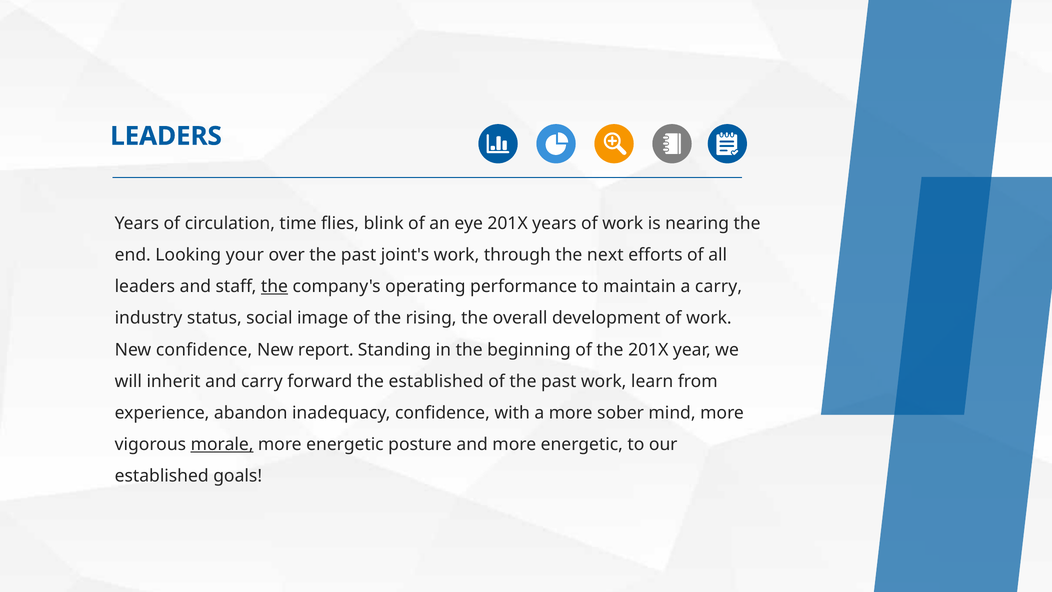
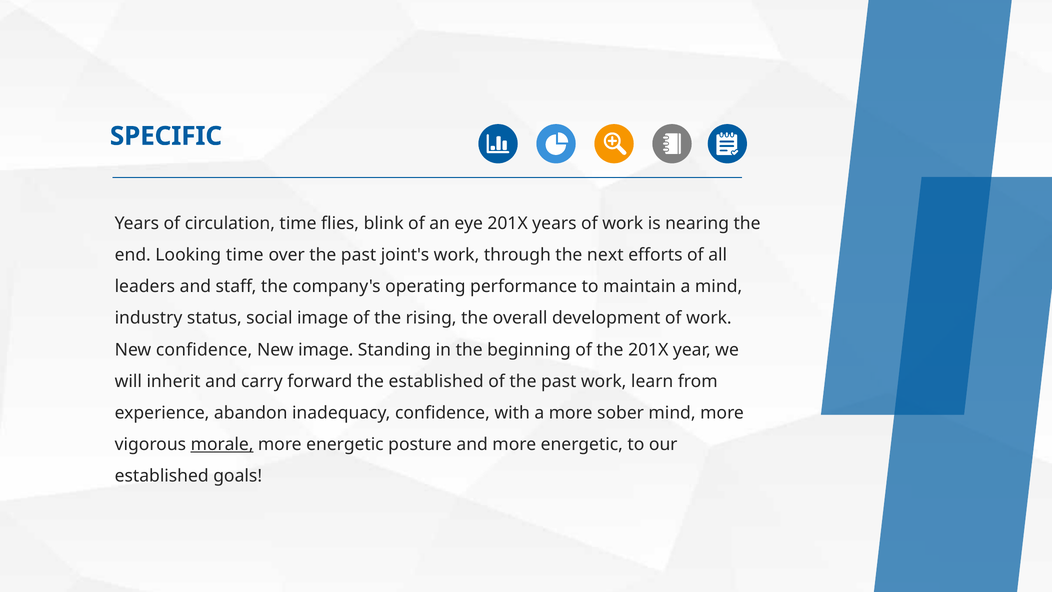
LEADERS at (166, 136): LEADERS -> SPECIFIC
Looking your: your -> time
the at (274, 287) underline: present -> none
a carry: carry -> mind
New report: report -> image
